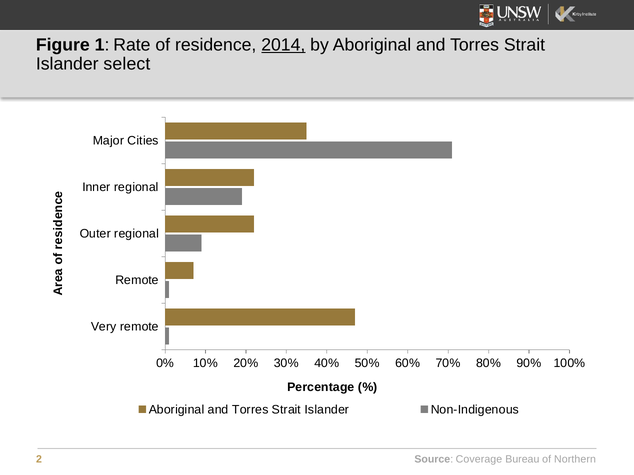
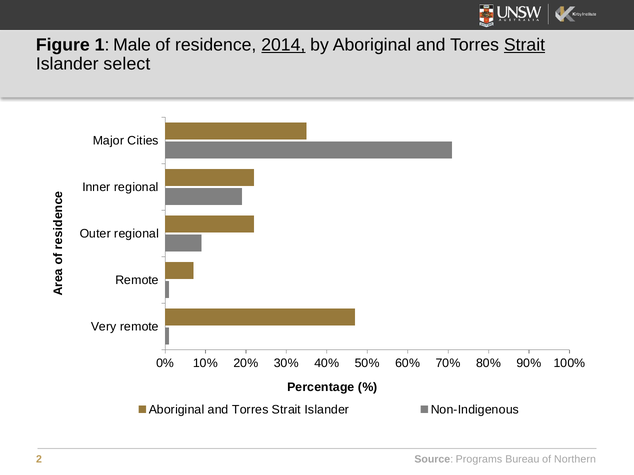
Rate: Rate -> Male
Strait at (525, 45) underline: none -> present
Coverage: Coverage -> Programs
